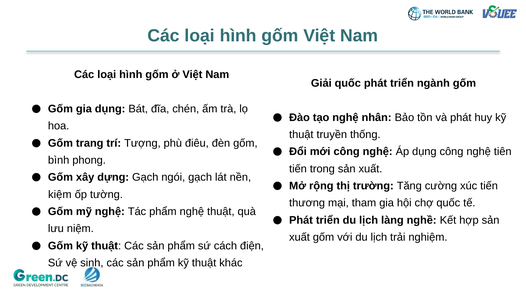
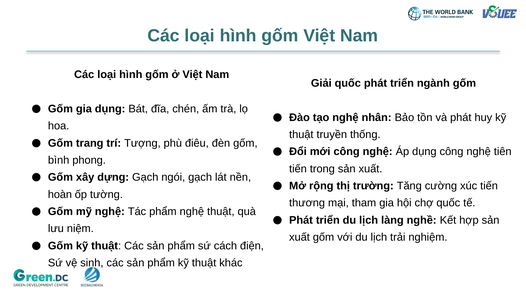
kiệm: kiệm -> hoàn
